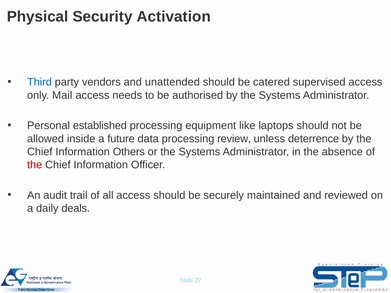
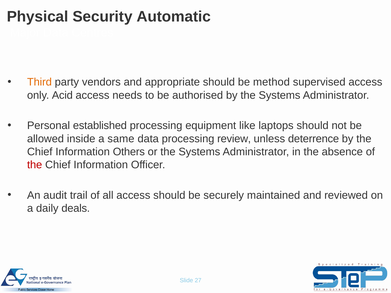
Activation: Activation -> Automatic
Third colour: blue -> orange
unattended: unattended -> appropriate
catered: catered -> method
Mail: Mail -> Acid
future: future -> same
